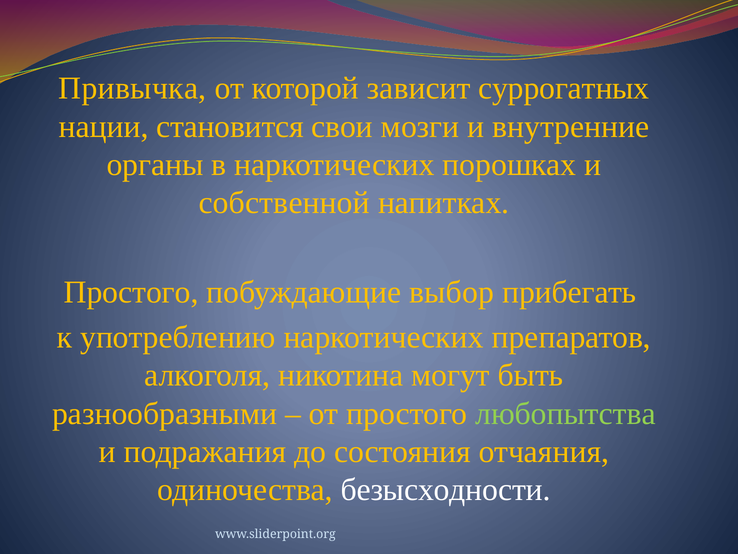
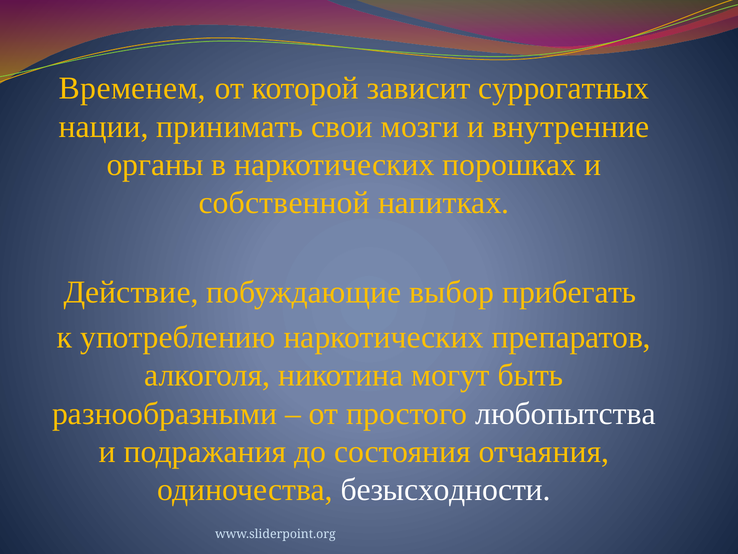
Привычка: Привычка -> Временем
становится: становится -> принимать
Простого at (131, 292): Простого -> Действие
любопытства colour: light green -> white
